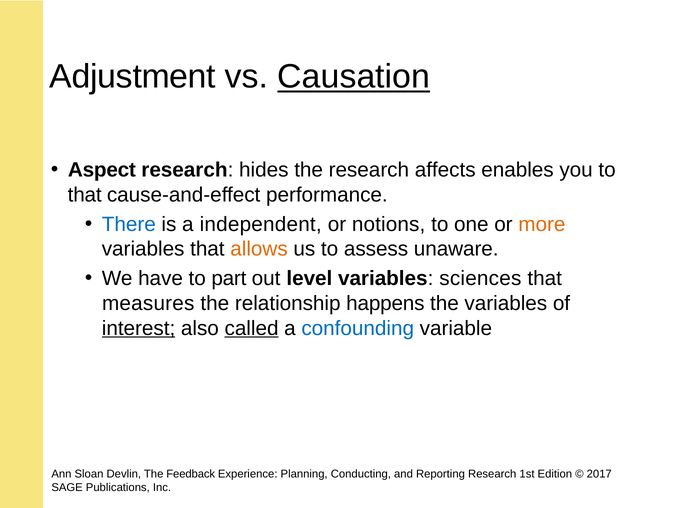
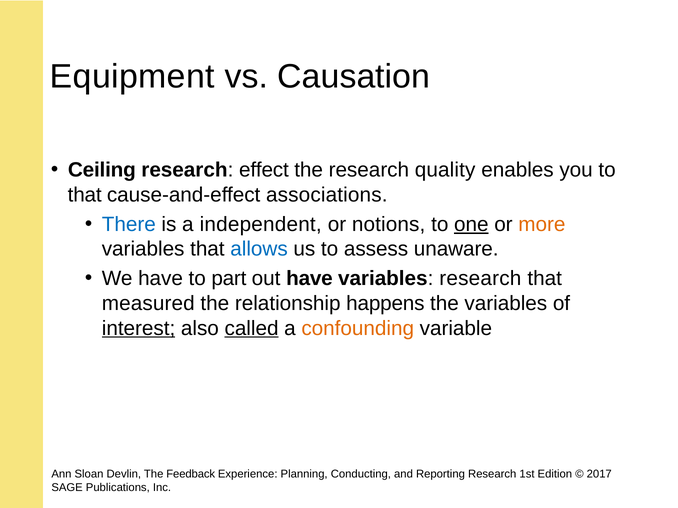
Adjustment: Adjustment -> Equipment
Causation underline: present -> none
Aspect: Aspect -> Ceiling
hides: hides -> effect
affects: affects -> quality
performance: performance -> associations
one underline: none -> present
allows colour: orange -> blue
out level: level -> have
variables sciences: sciences -> research
measures: measures -> measured
confounding colour: blue -> orange
